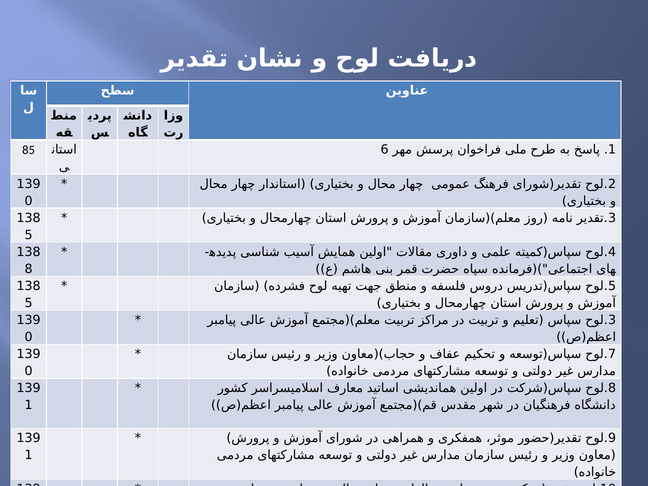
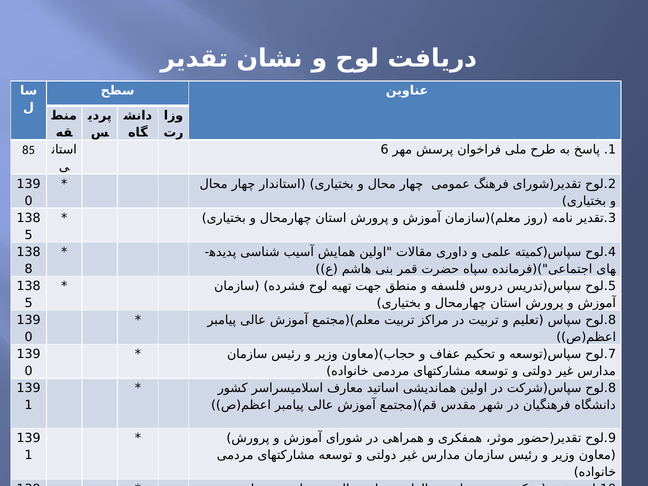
3 at (612, 320): 3 -> 8
